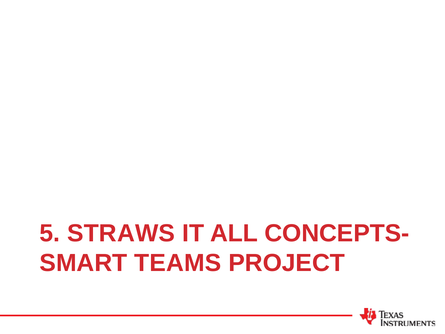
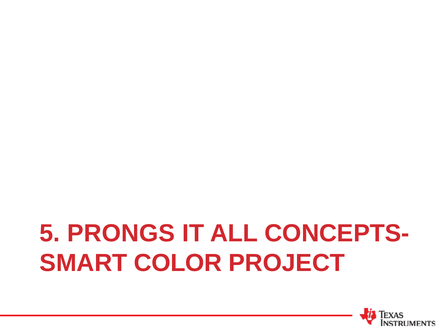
STRAWS: STRAWS -> PRONGS
TEAMS: TEAMS -> COLOR
